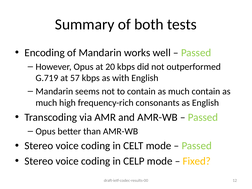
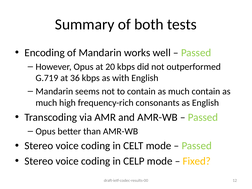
57: 57 -> 36
